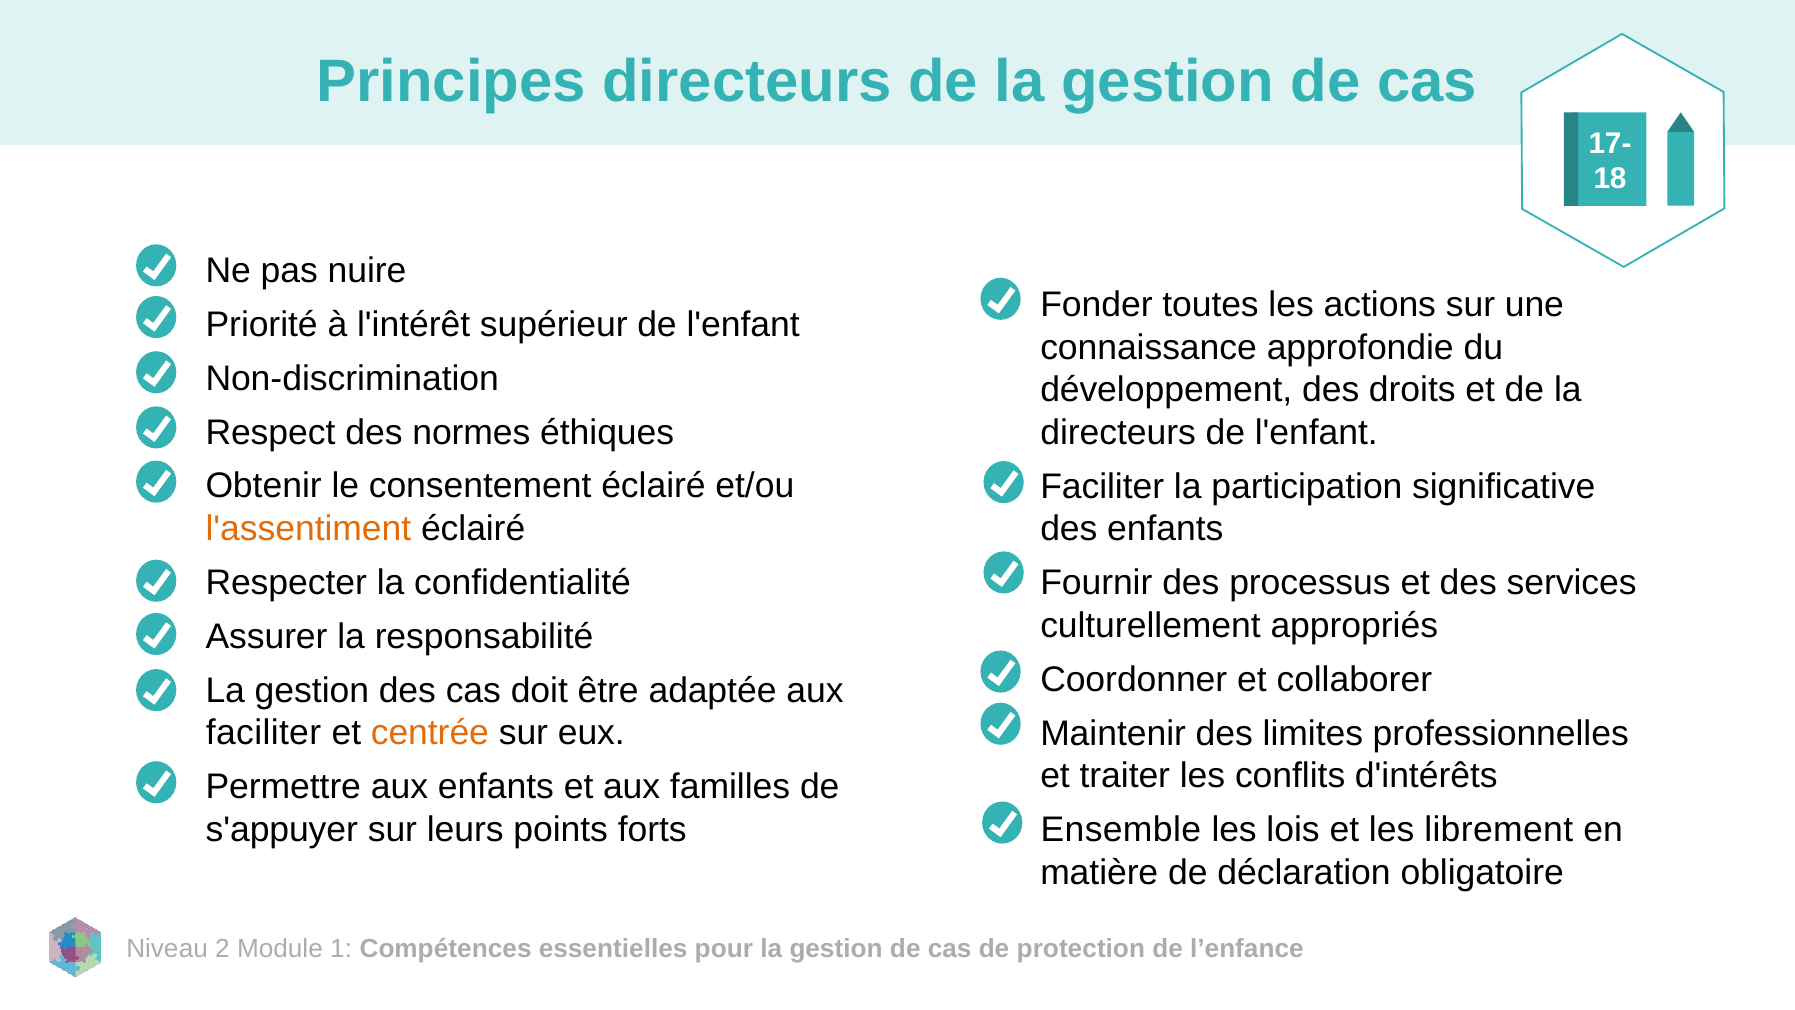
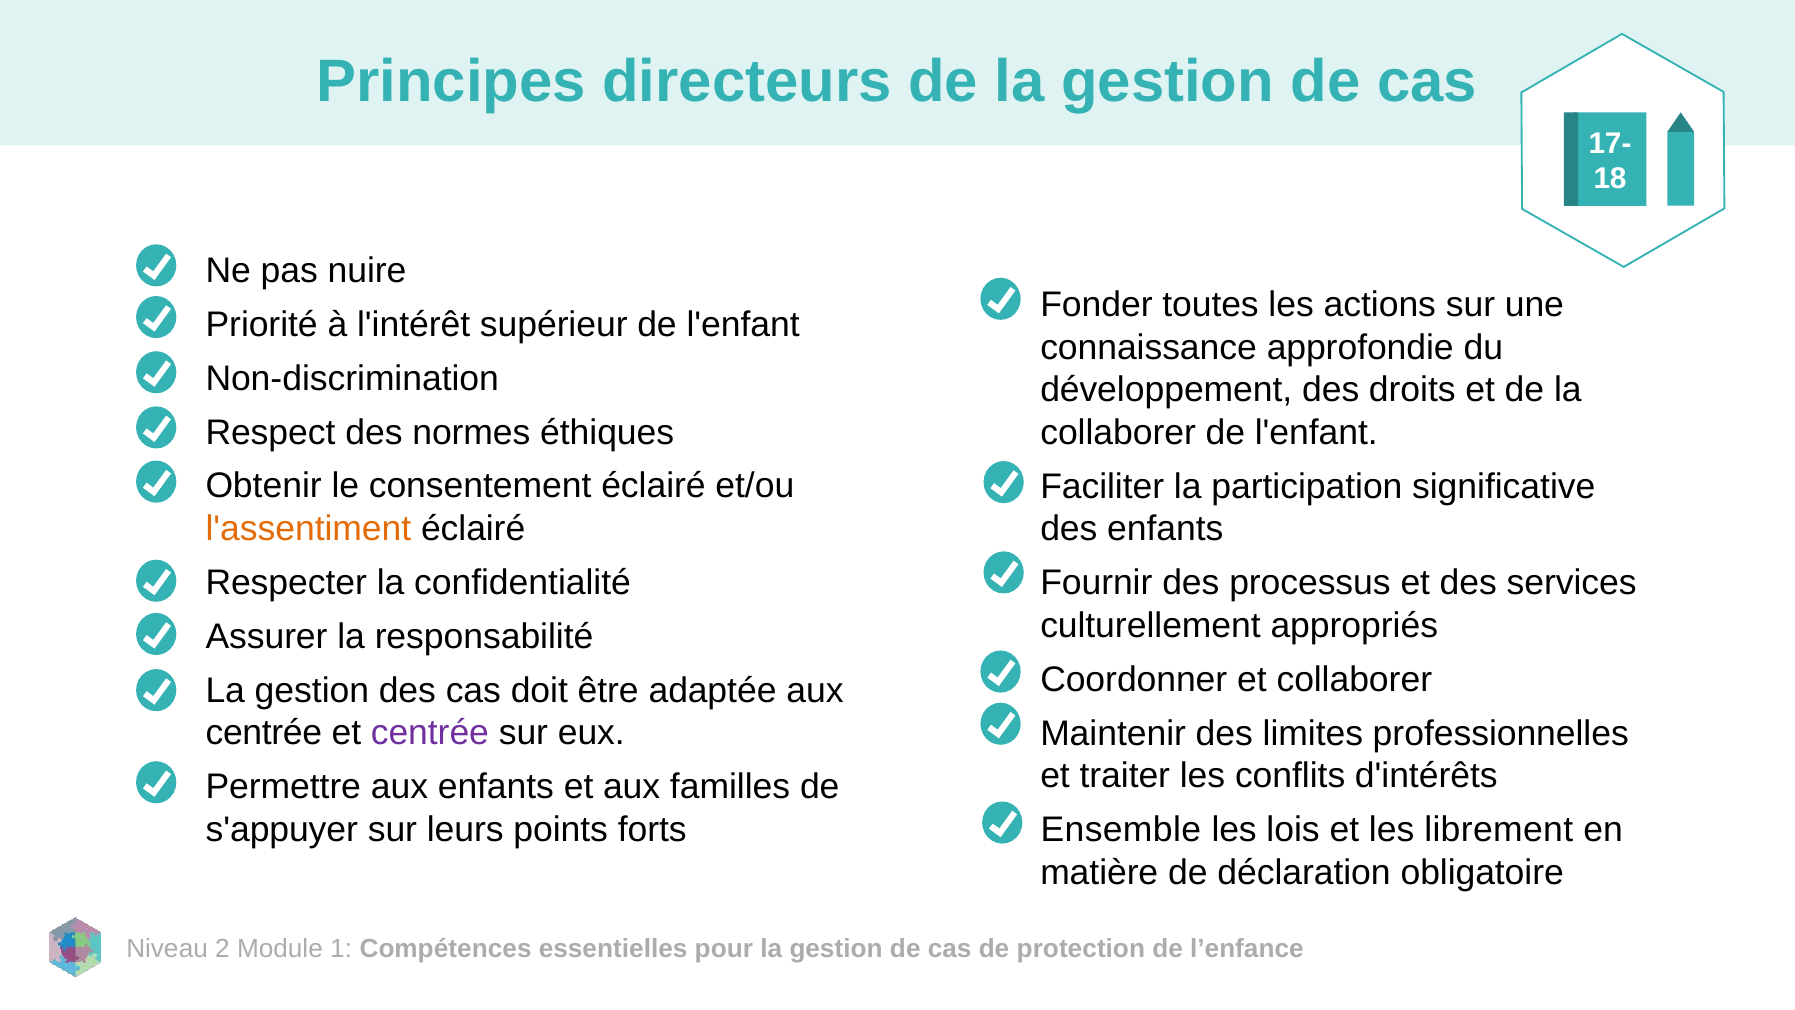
directeurs at (1118, 433): directeurs -> collaborer
faciliter at (264, 733): faciliter -> centrée
centrée at (430, 733) colour: orange -> purple
